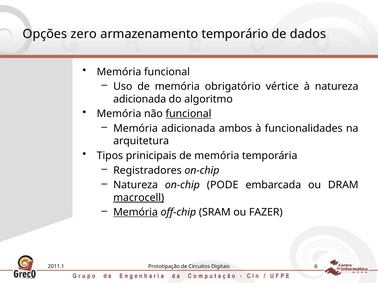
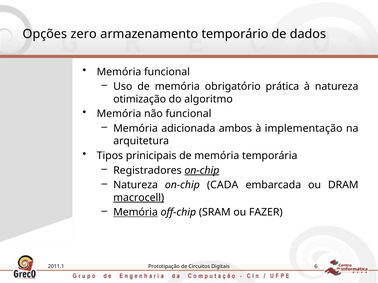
vértice: vértice -> prática
adicionada at (140, 99): adicionada -> otimização
funcional at (188, 114) underline: present -> none
funcionalidades: funcionalidades -> implementação
on-chip at (202, 171) underline: none -> present
PODE: PODE -> CADA
